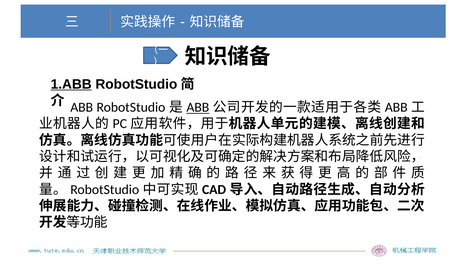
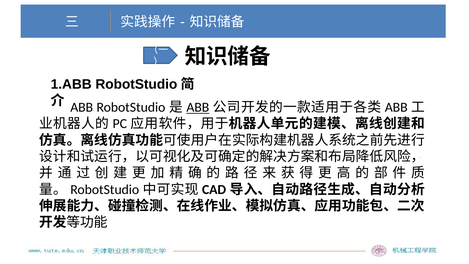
1.ABB underline: present -> none
